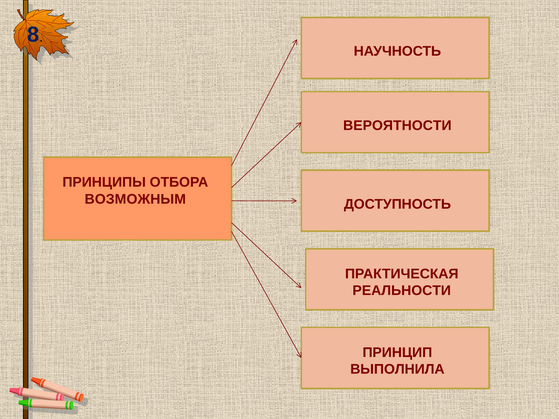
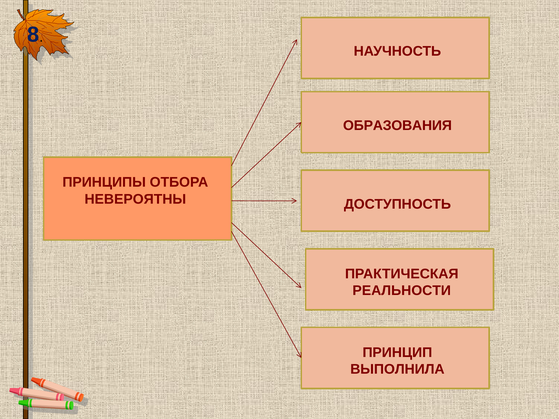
ВЕРОЯТНОСТИ: ВЕРОЯТНОСТИ -> ОБРАЗОВАНИЯ
ВОЗМОЖНЫМ: ВОЗМОЖНЫМ -> НЕВЕРОЯТНЫ
